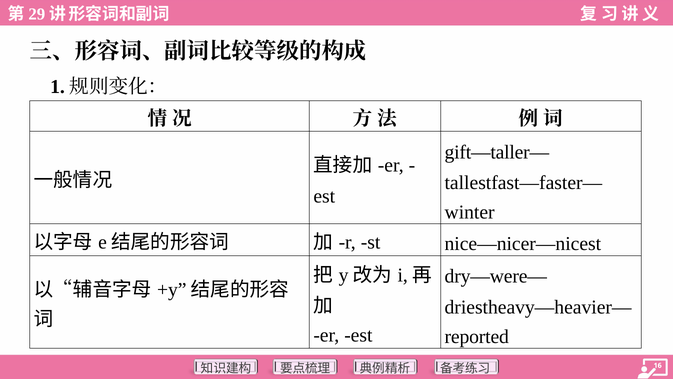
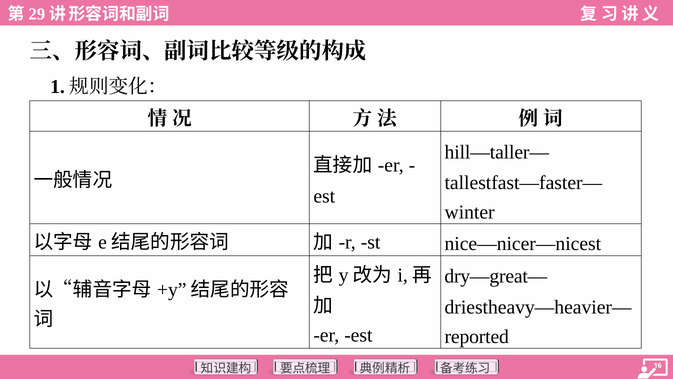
gift—taller—: gift—taller— -> hill—taller—
dry—were—: dry—were— -> dry—great—
